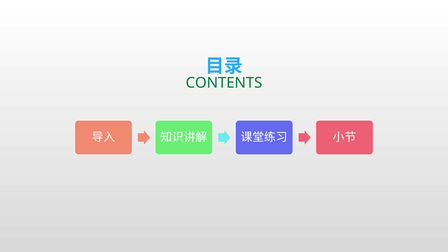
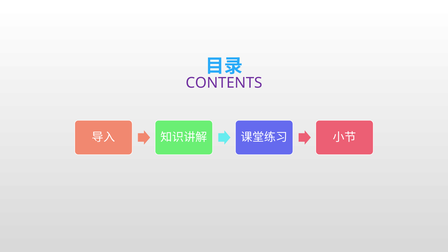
CONTENTS colour: green -> purple
